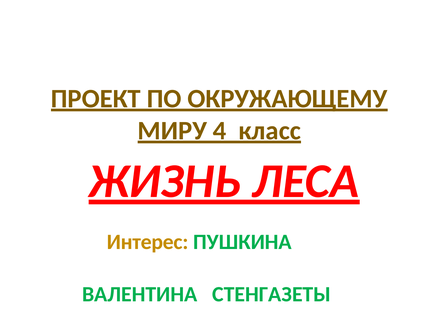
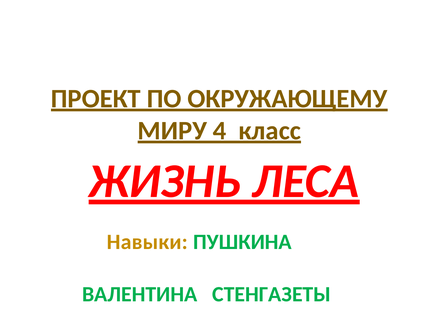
Интерес: Интерес -> Навыки
